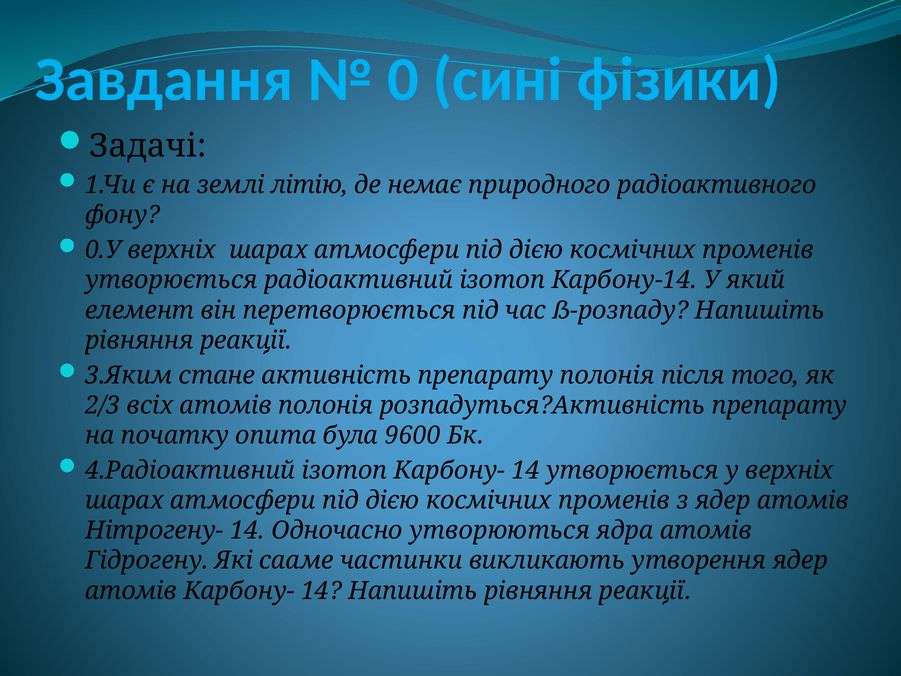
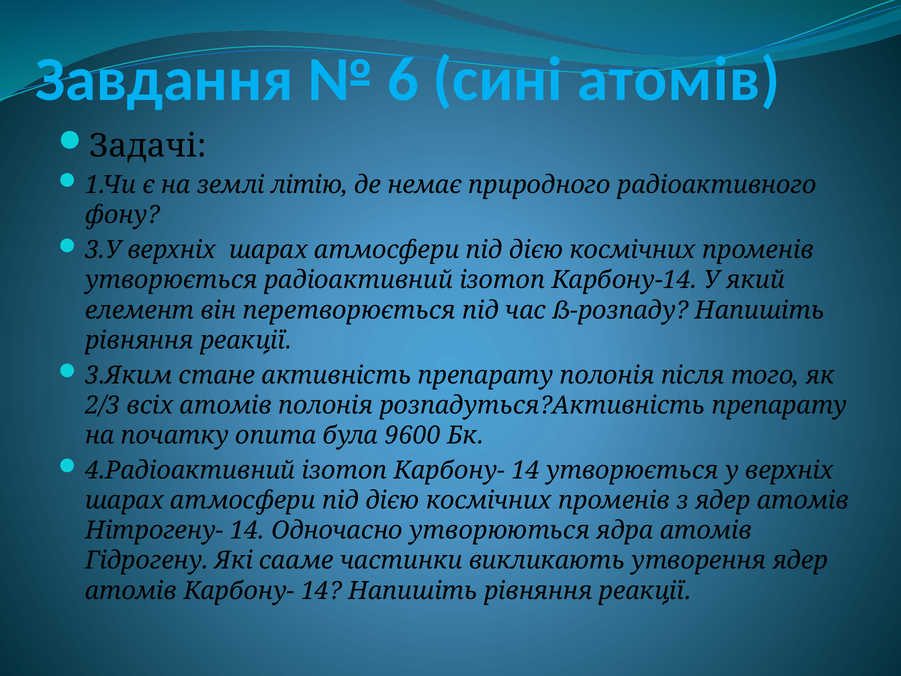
0: 0 -> 6
сині фізики: фізики -> атомів
0.У: 0.У -> 3.У
